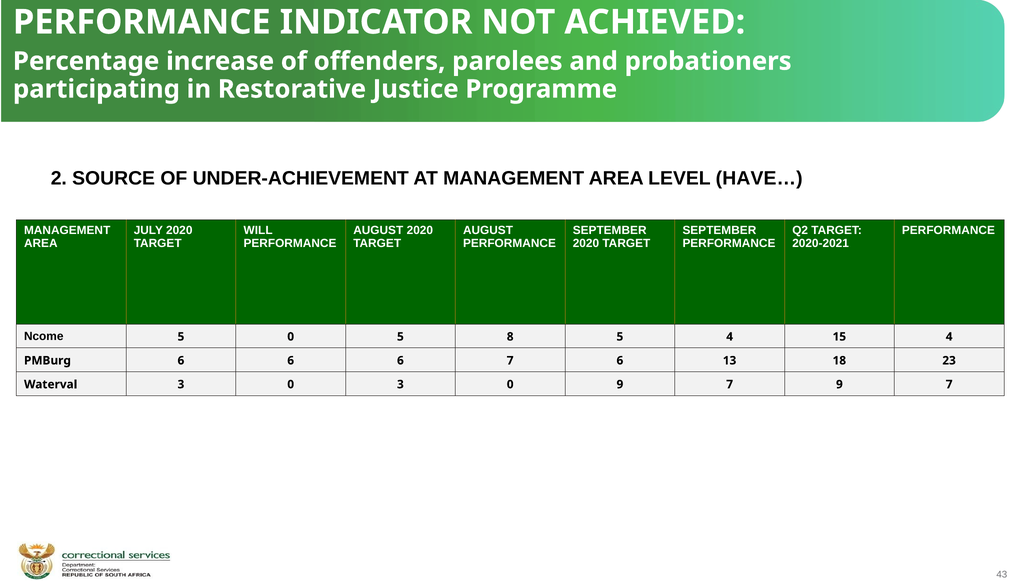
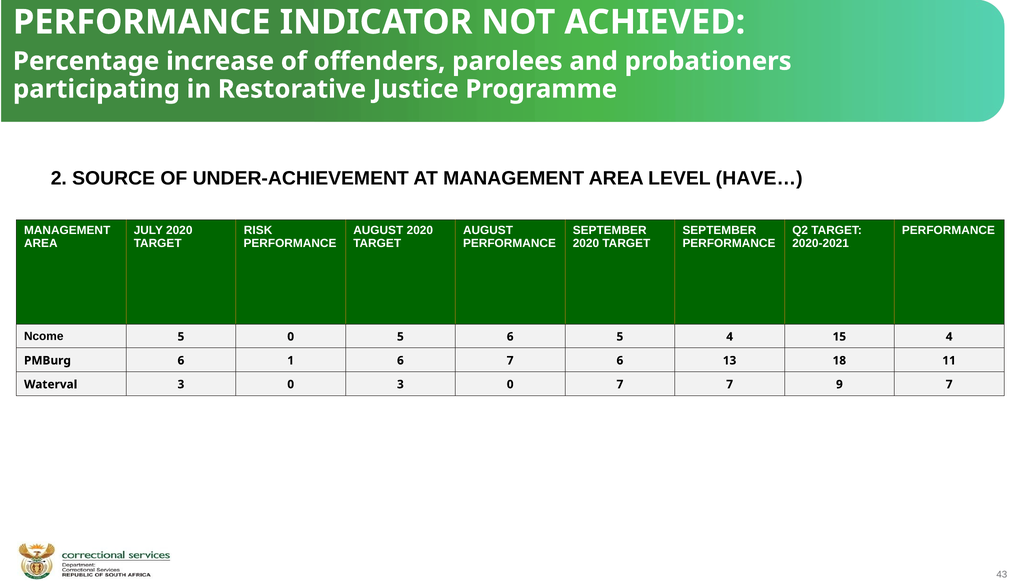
WILL: WILL -> RISK
5 8: 8 -> 6
PMBurg 6 6: 6 -> 1
23: 23 -> 11
0 9: 9 -> 7
